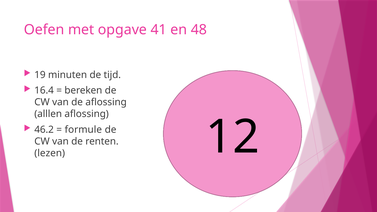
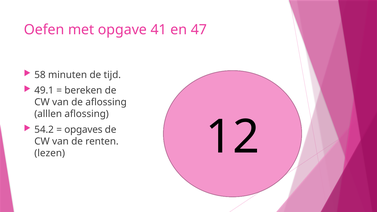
48: 48 -> 47
19: 19 -> 58
16.4: 16.4 -> 49.1
46.2: 46.2 -> 54.2
formule: formule -> opgaves
